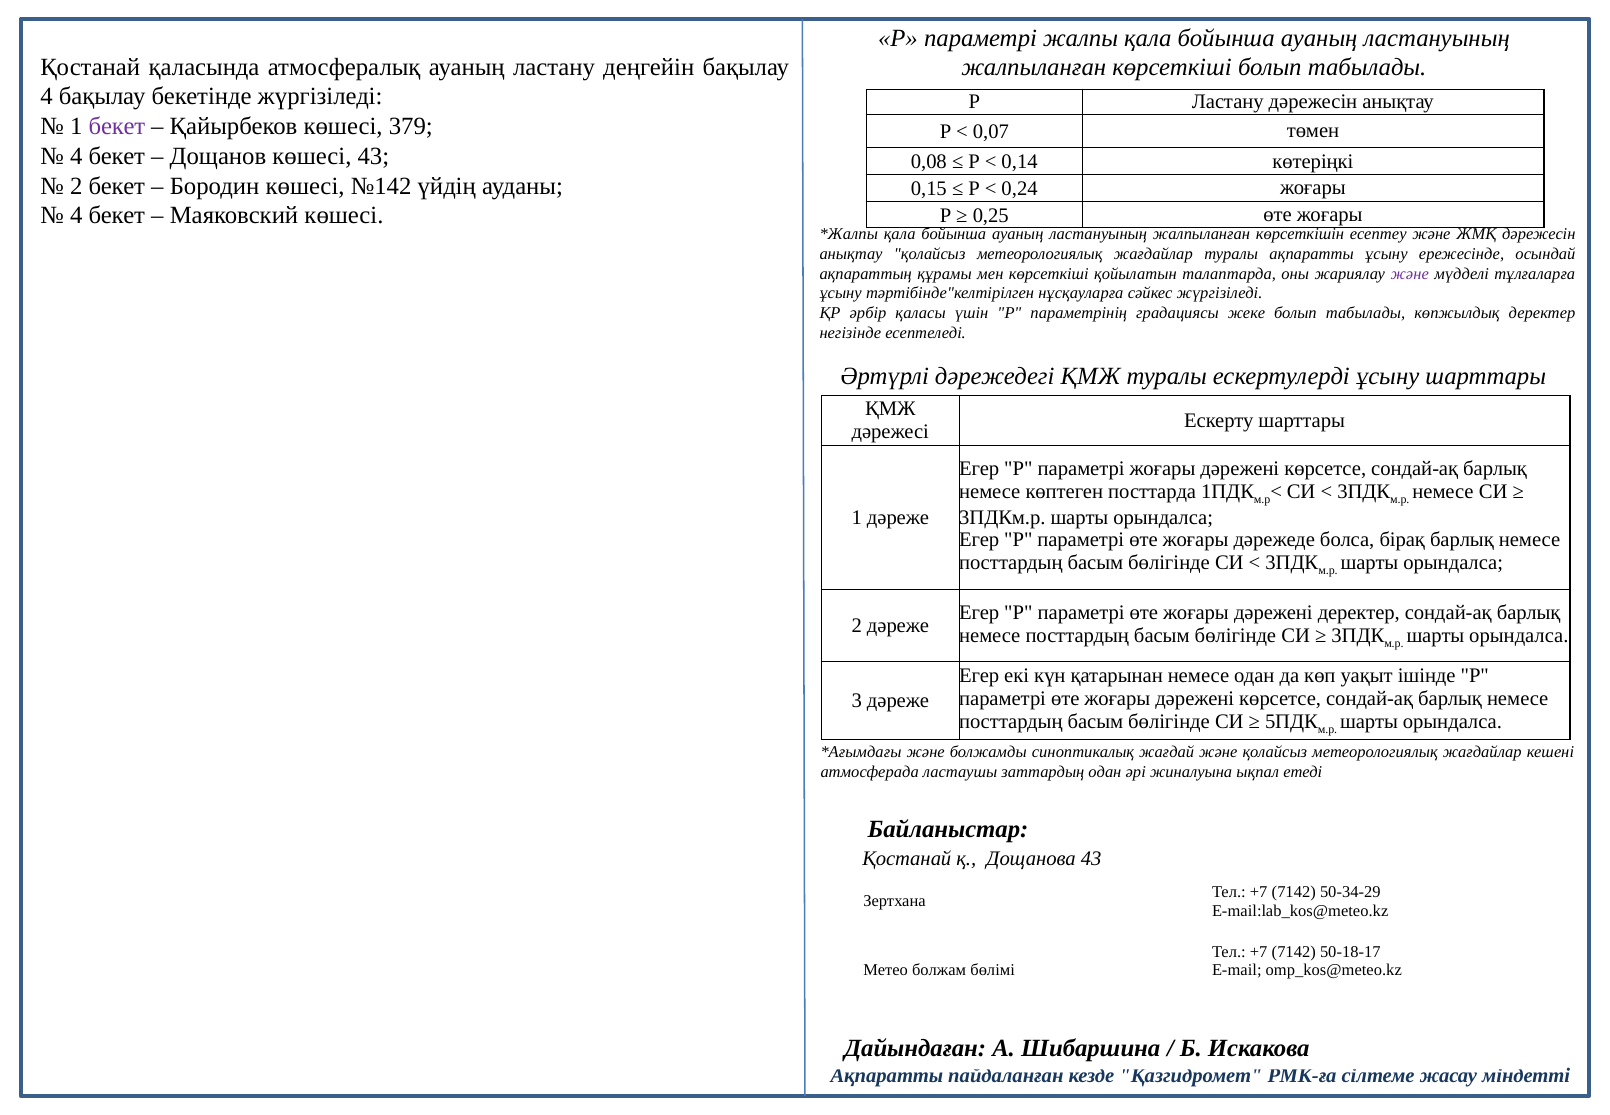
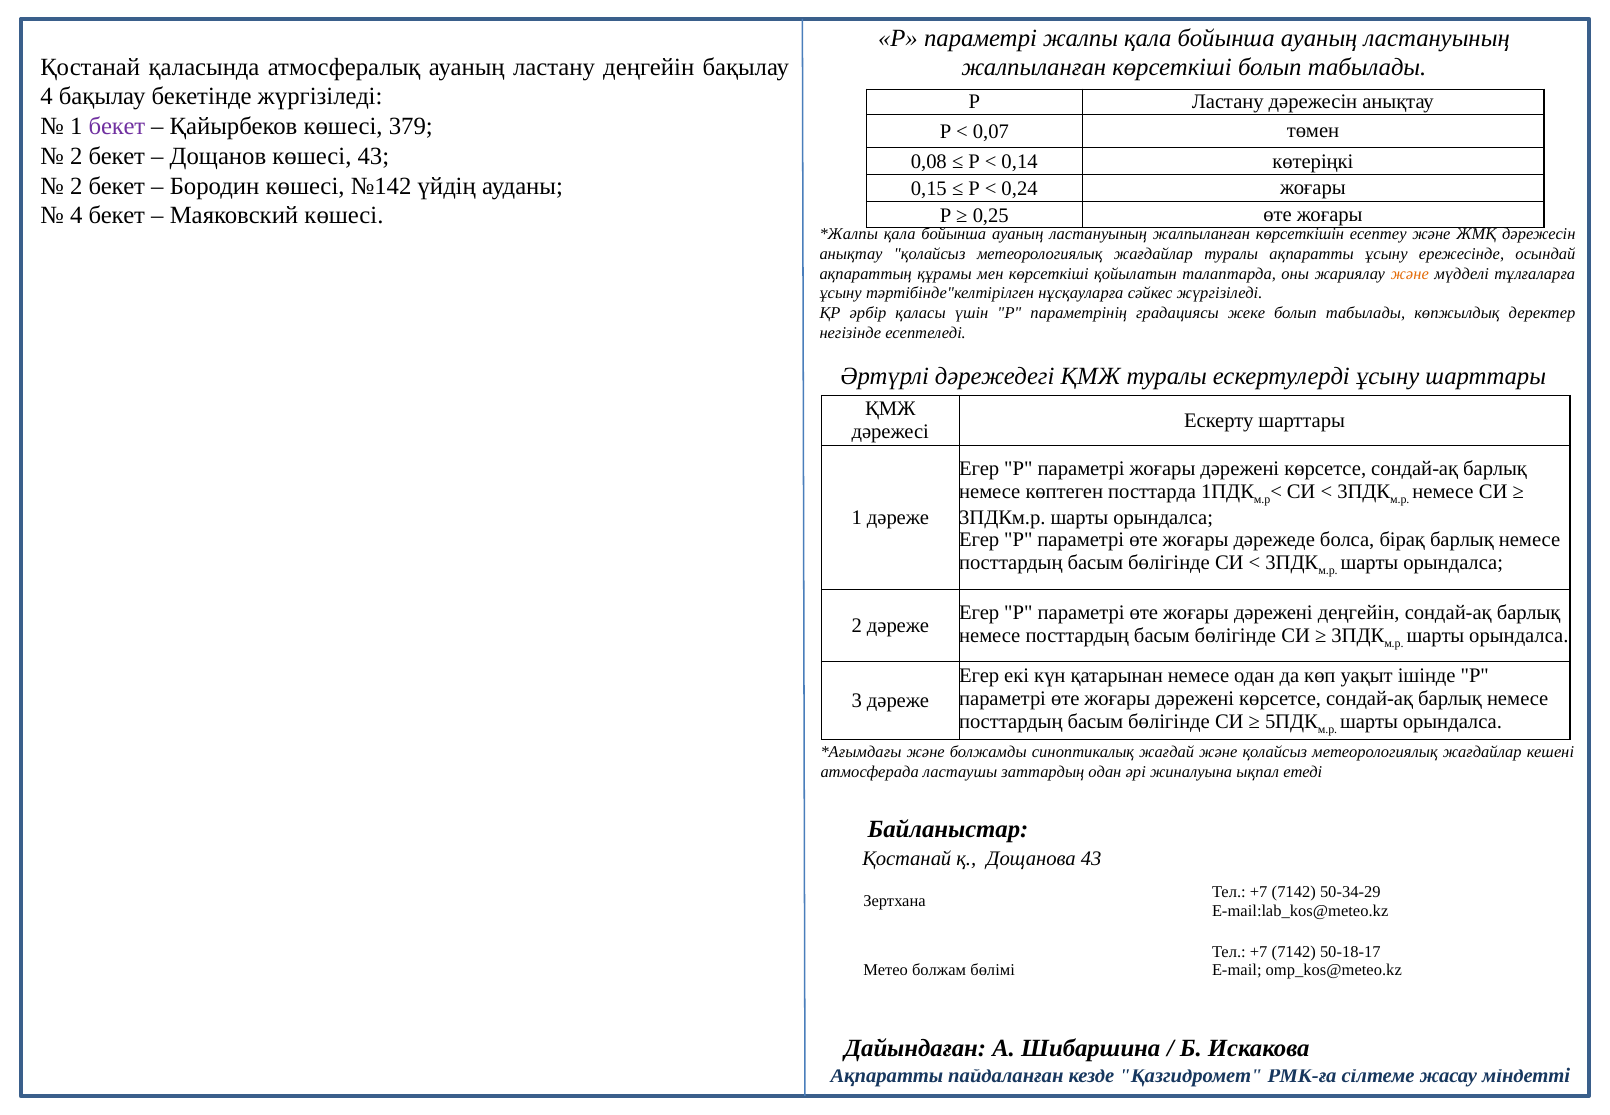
4 at (76, 156): 4 -> 2
және at (1410, 274) colour: purple -> orange
дәрежені деректер: деректер -> деңгейін
